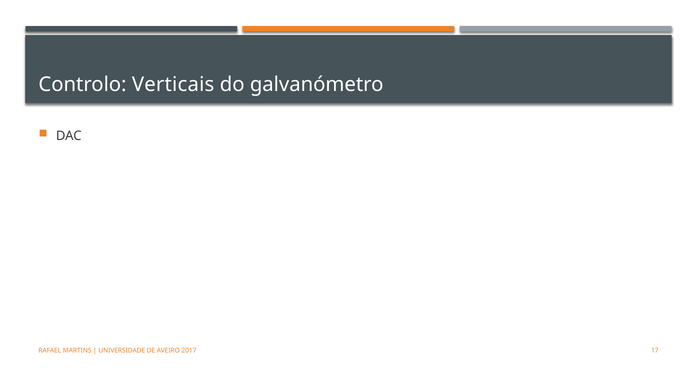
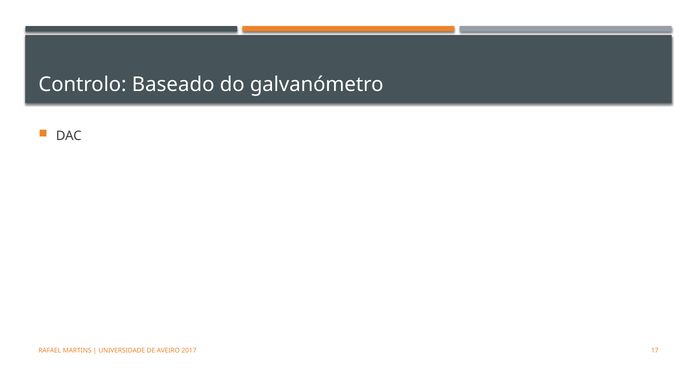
Verticais: Verticais -> Baseado
